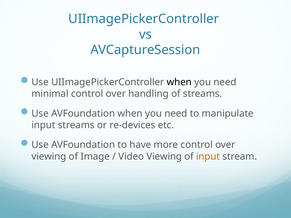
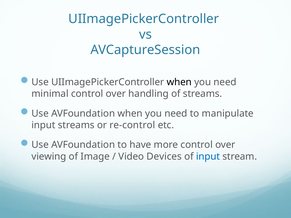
re-devices: re-devices -> re-control
Video Viewing: Viewing -> Devices
input at (208, 157) colour: orange -> blue
